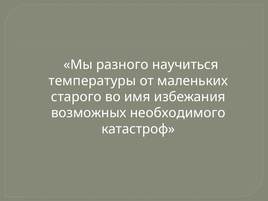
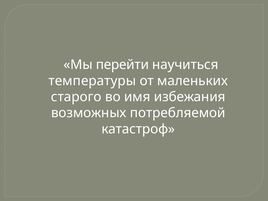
разного: разного -> перейти
необходимого: необходимого -> потребляемой
